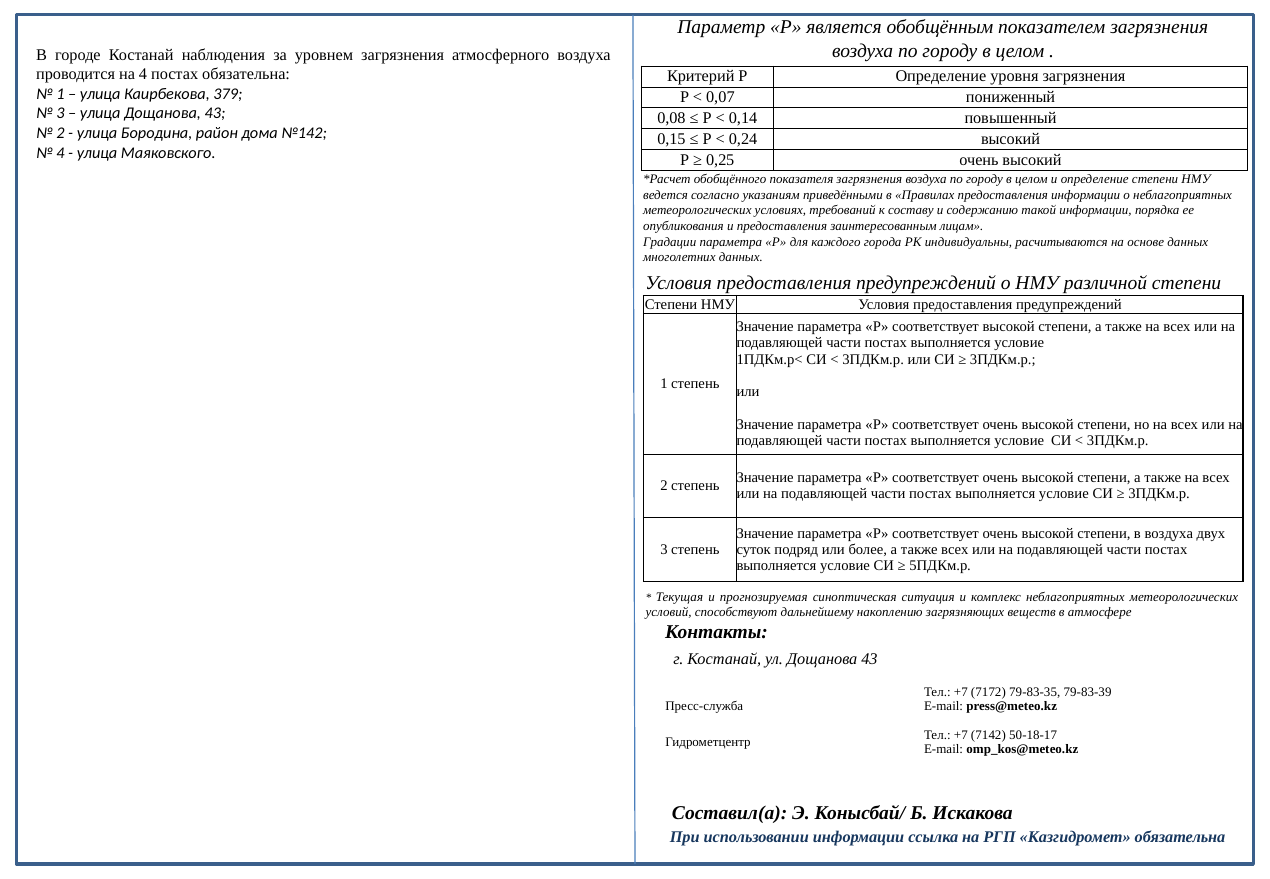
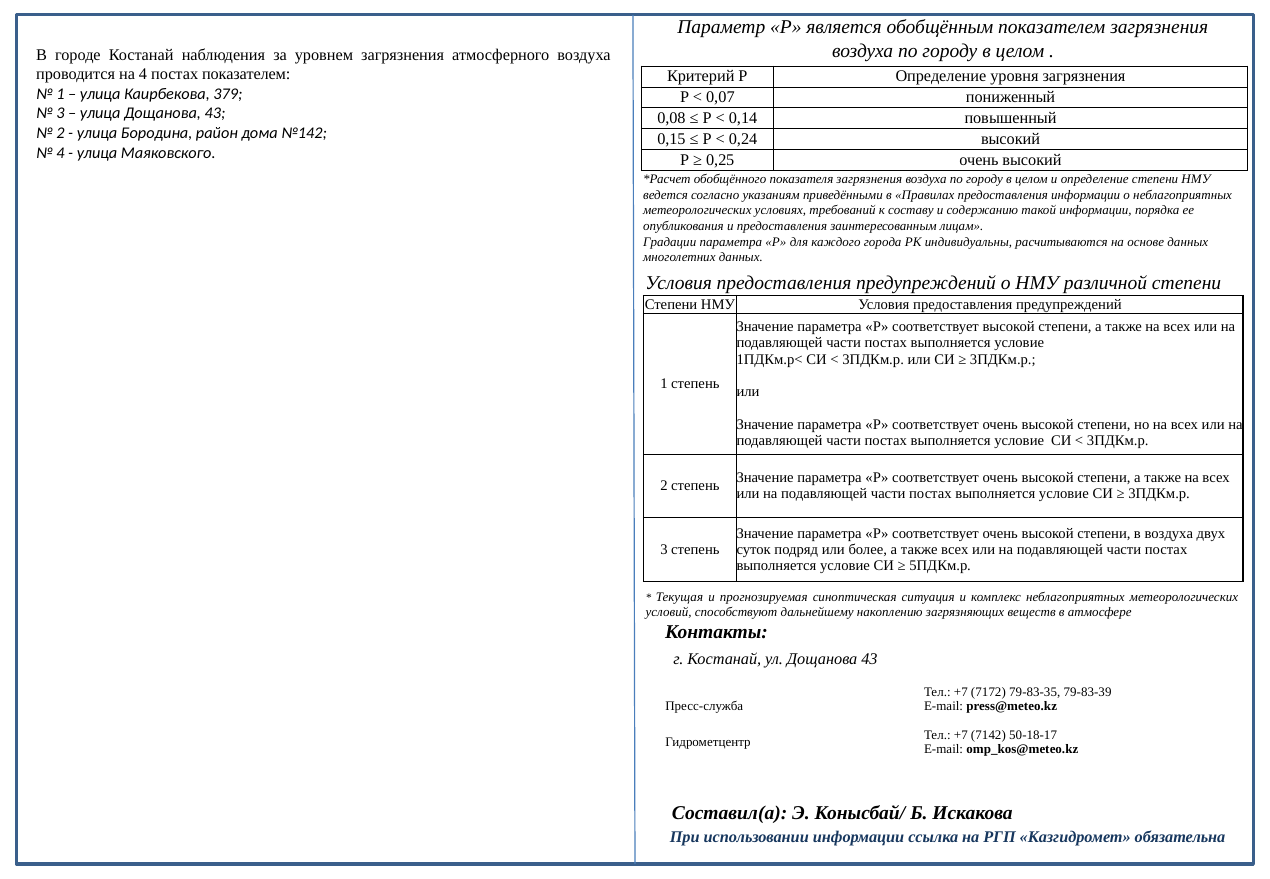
постах обязательна: обязательна -> показателем
